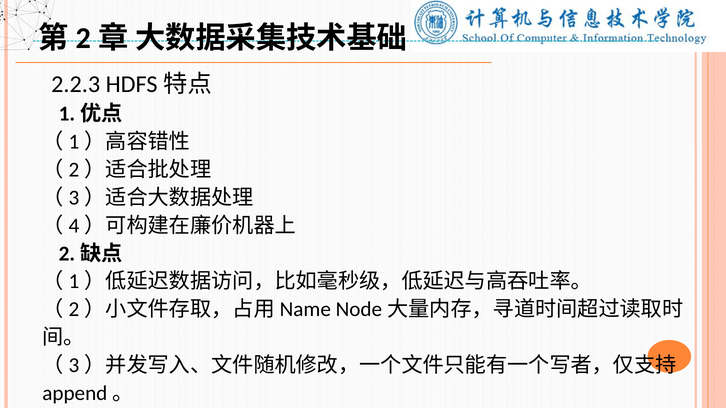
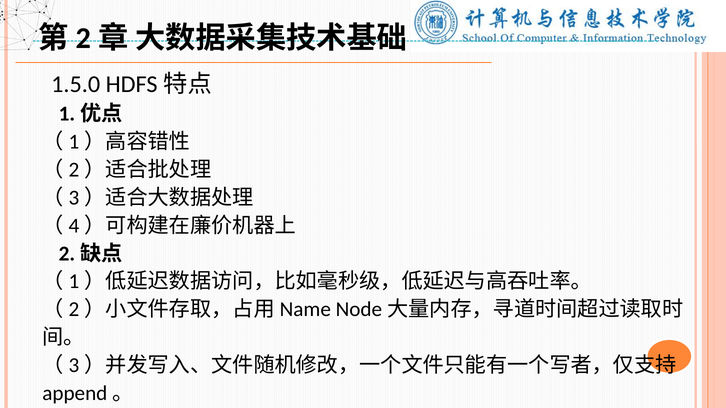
2.2.3: 2.2.3 -> 1.5.0
